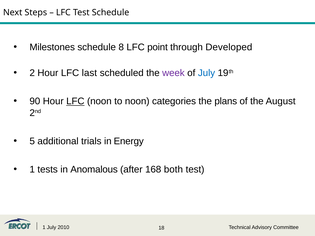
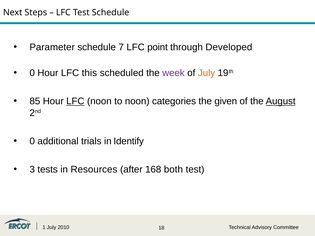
Milestones: Milestones -> Parameter
8: 8 -> 7
2 at (32, 73): 2 -> 0
last: last -> this
July at (207, 73) colour: blue -> orange
90: 90 -> 85
plans: plans -> given
August underline: none -> present
5 at (32, 141): 5 -> 0
Energy: Energy -> Identify
1 at (32, 170): 1 -> 3
Anomalous: Anomalous -> Resources
